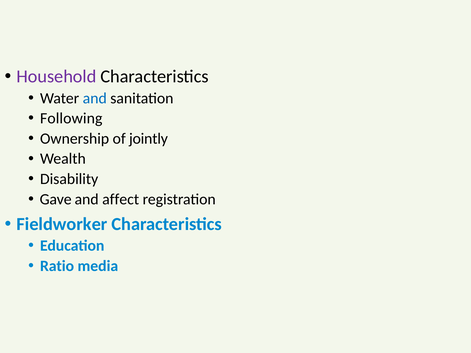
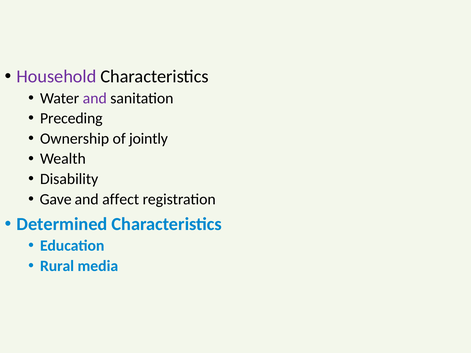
and at (95, 98) colour: blue -> purple
Following: Following -> Preceding
Fieldworker: Fieldworker -> Determined
Ratio: Ratio -> Rural
